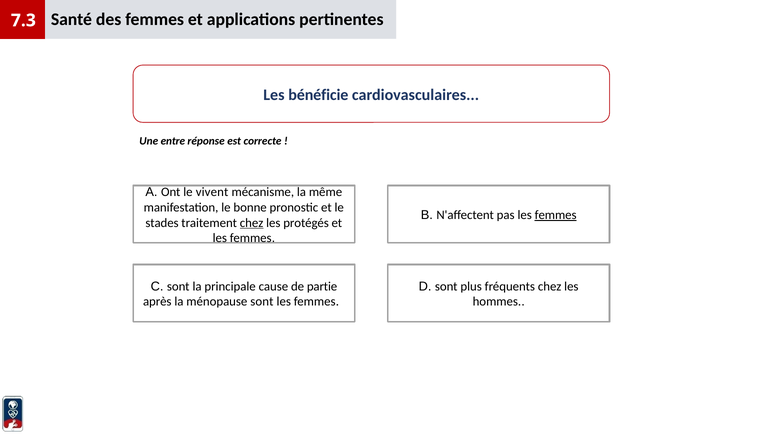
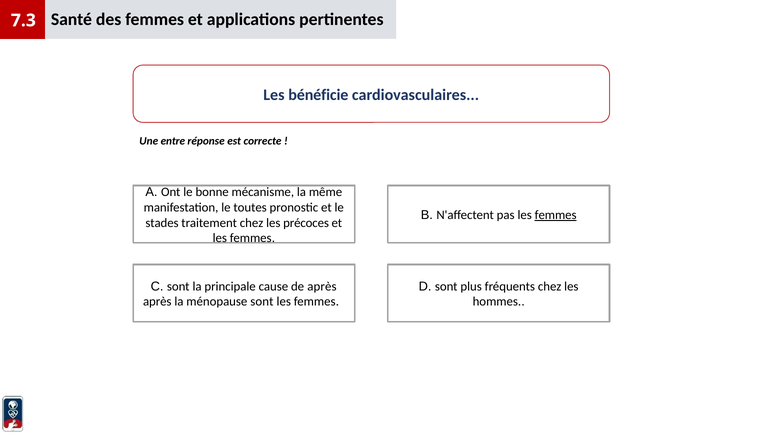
vivent: vivent -> bonne
bonne: bonne -> toutes
chez at (252, 223) underline: present -> none
protégés: protégés -> précoces
de partie: partie -> après
